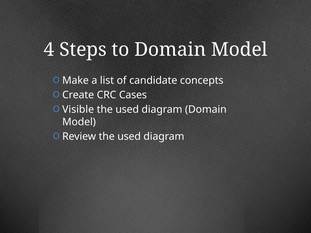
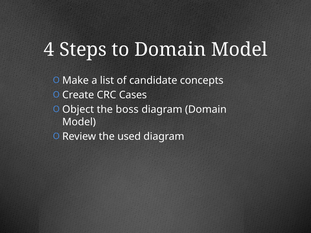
Visible: Visible -> Object
used at (127, 110): used -> boss
